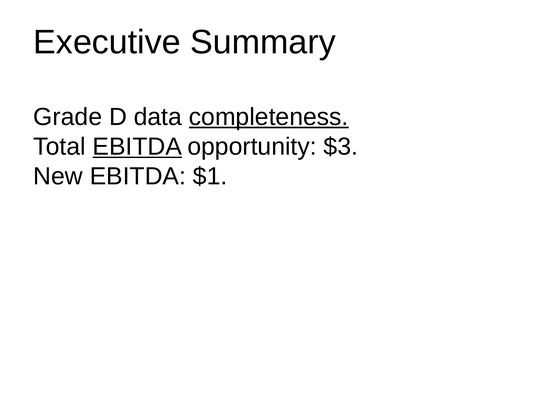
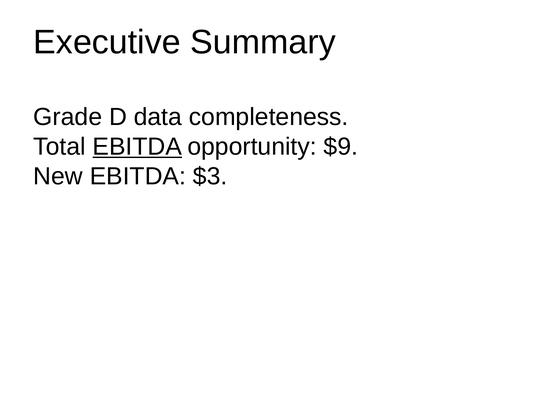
completeness underline: present -> none
$3: $3 -> $9
$1: $1 -> $3
